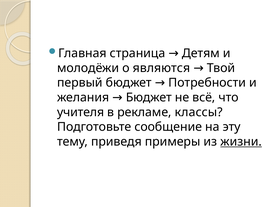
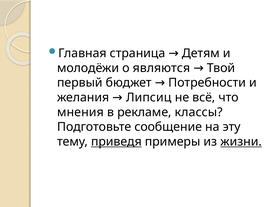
желания Бюджет: Бюджет -> Липсиц
учителя: учителя -> мнения
приведя underline: none -> present
